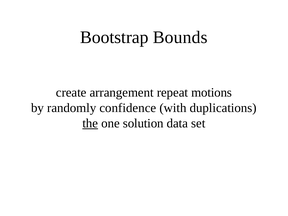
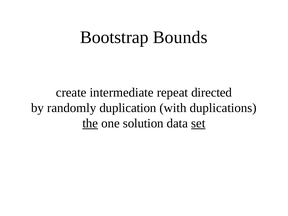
arrangement: arrangement -> intermediate
motions: motions -> directed
confidence: confidence -> duplication
set underline: none -> present
